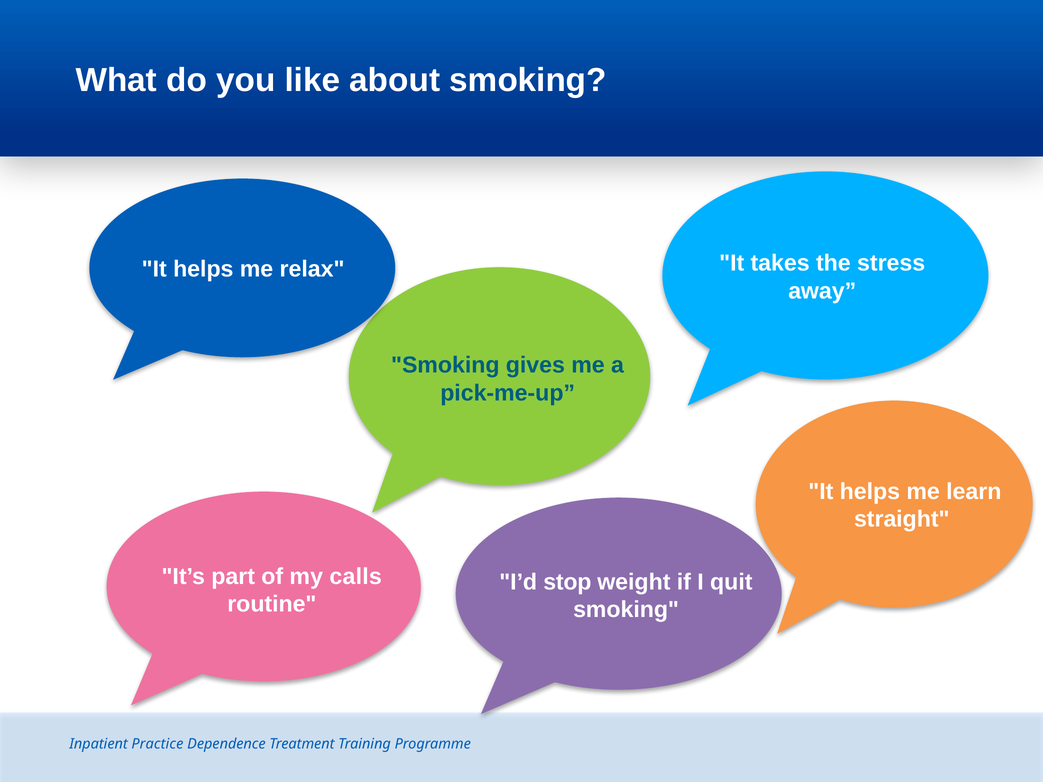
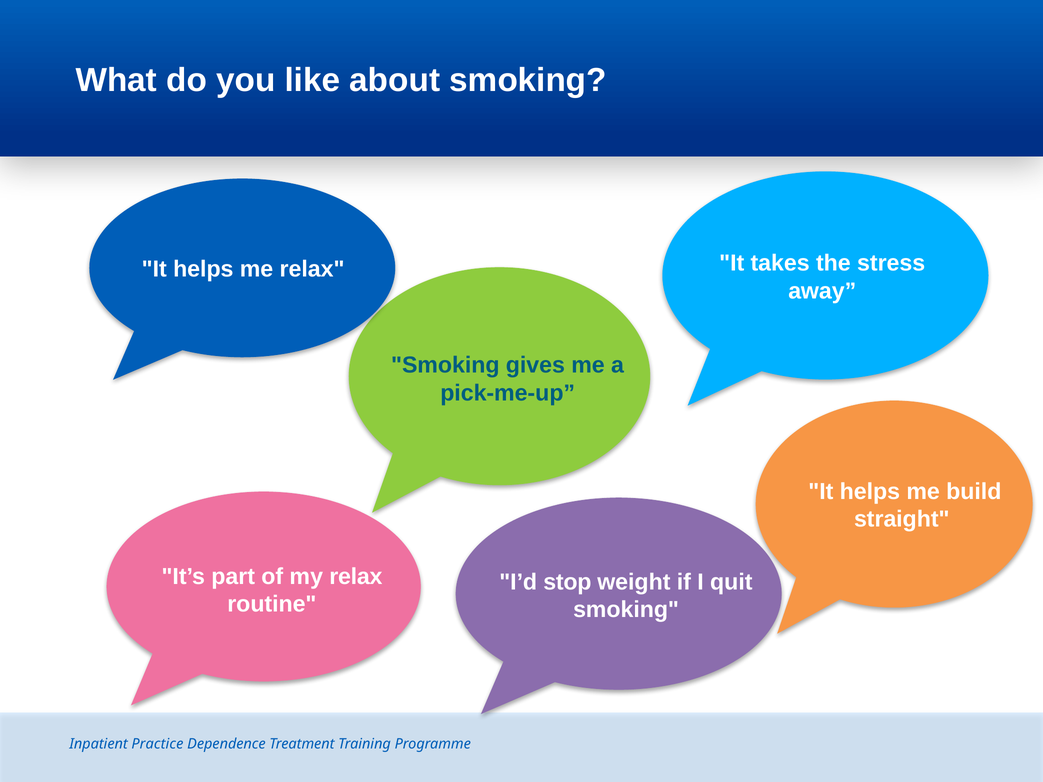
learn: learn -> build
my calls: calls -> relax
